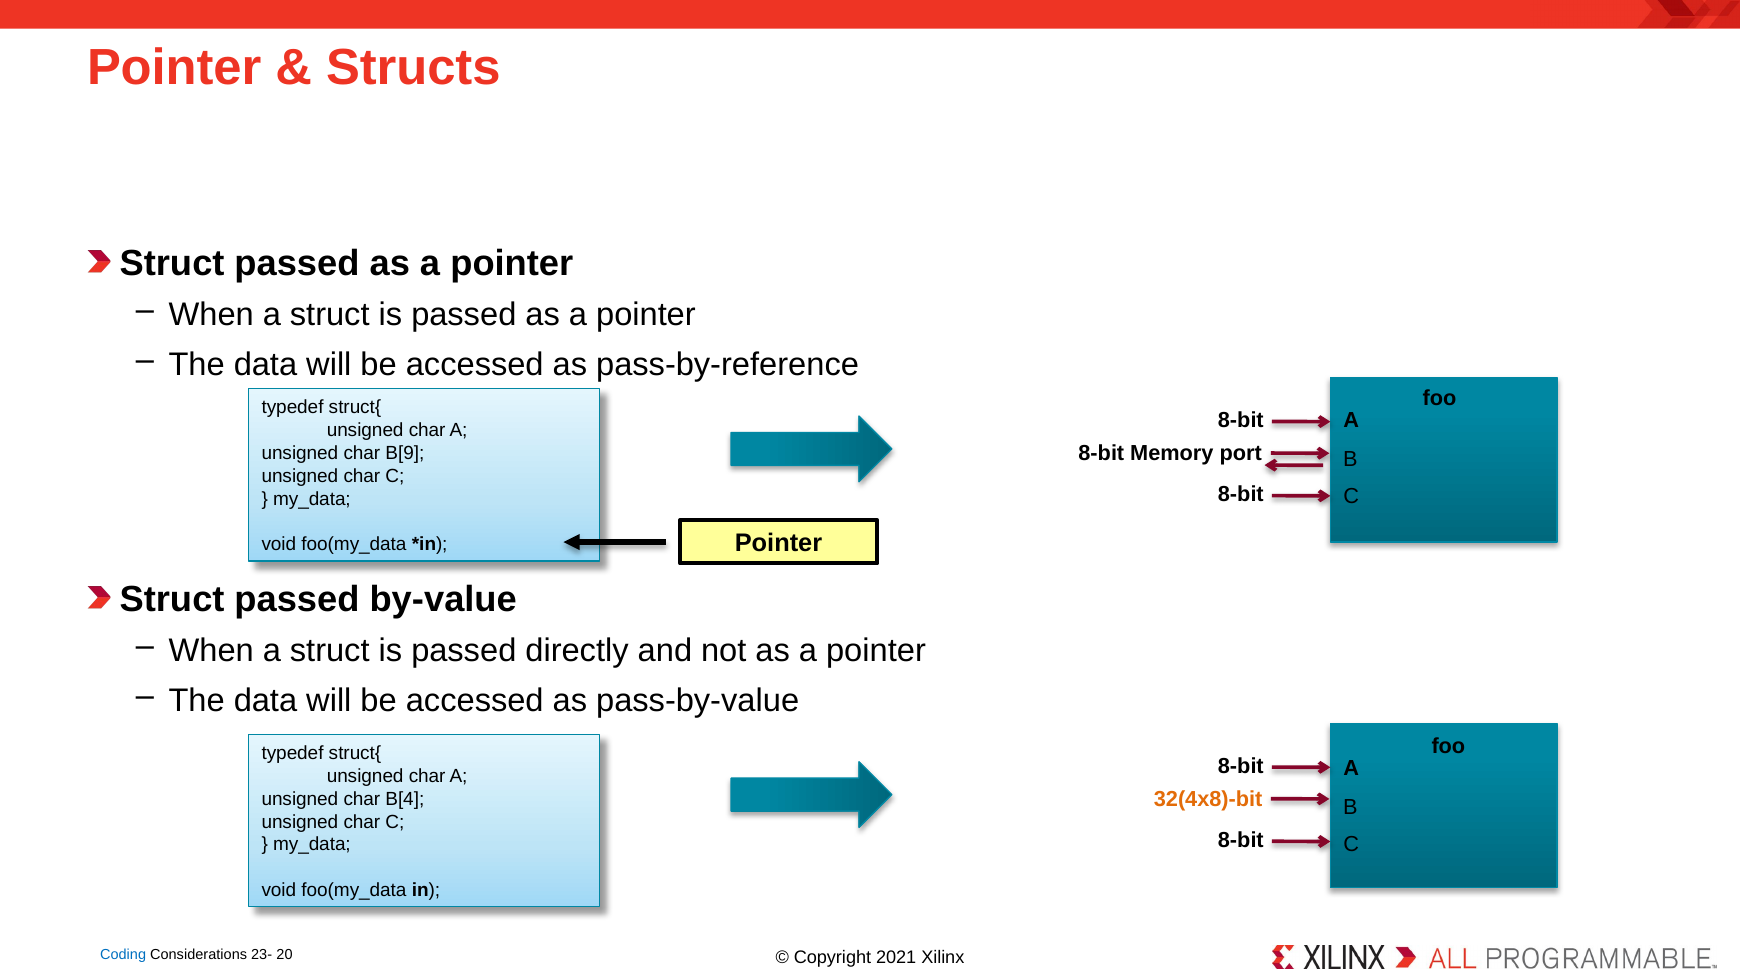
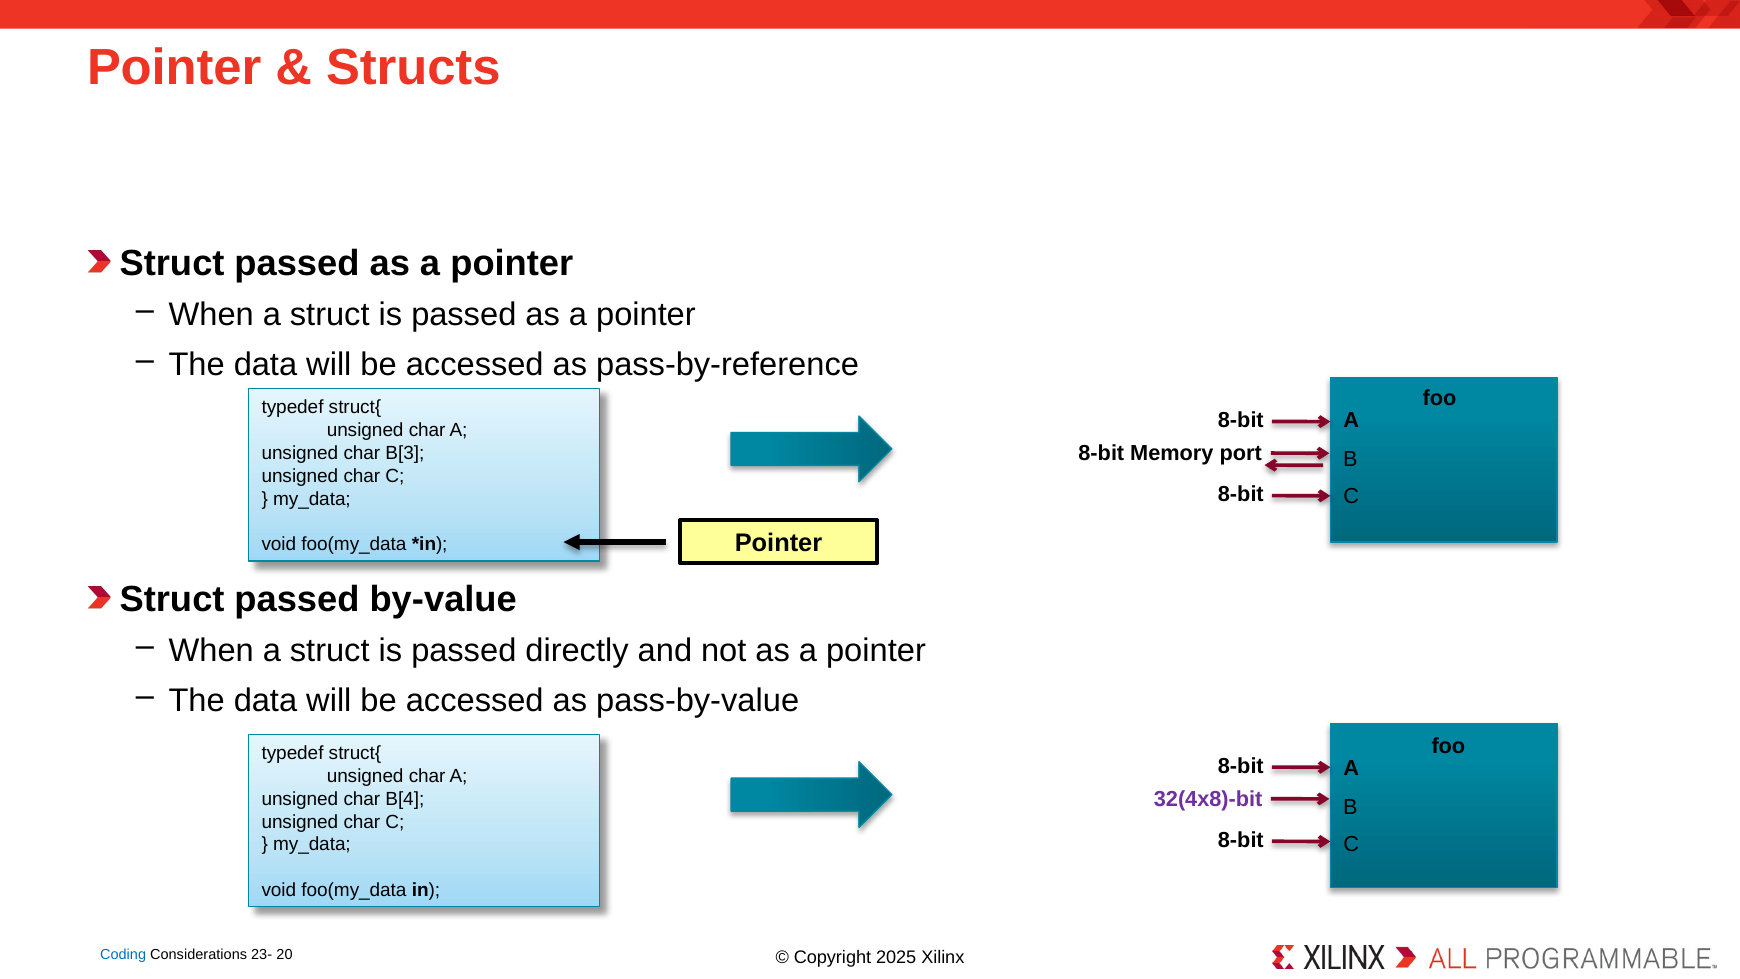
B[9: B[9 -> B[3
32(4x8)-bit colour: orange -> purple
2021: 2021 -> 2025
